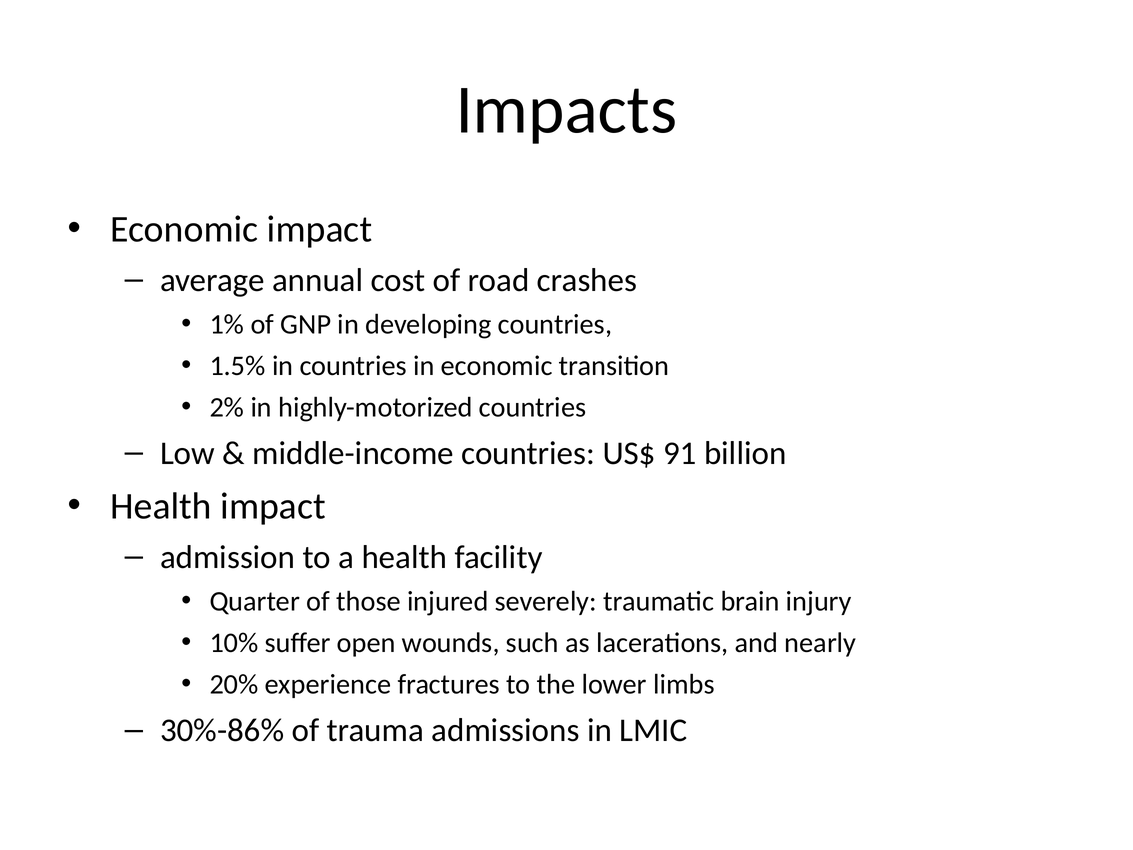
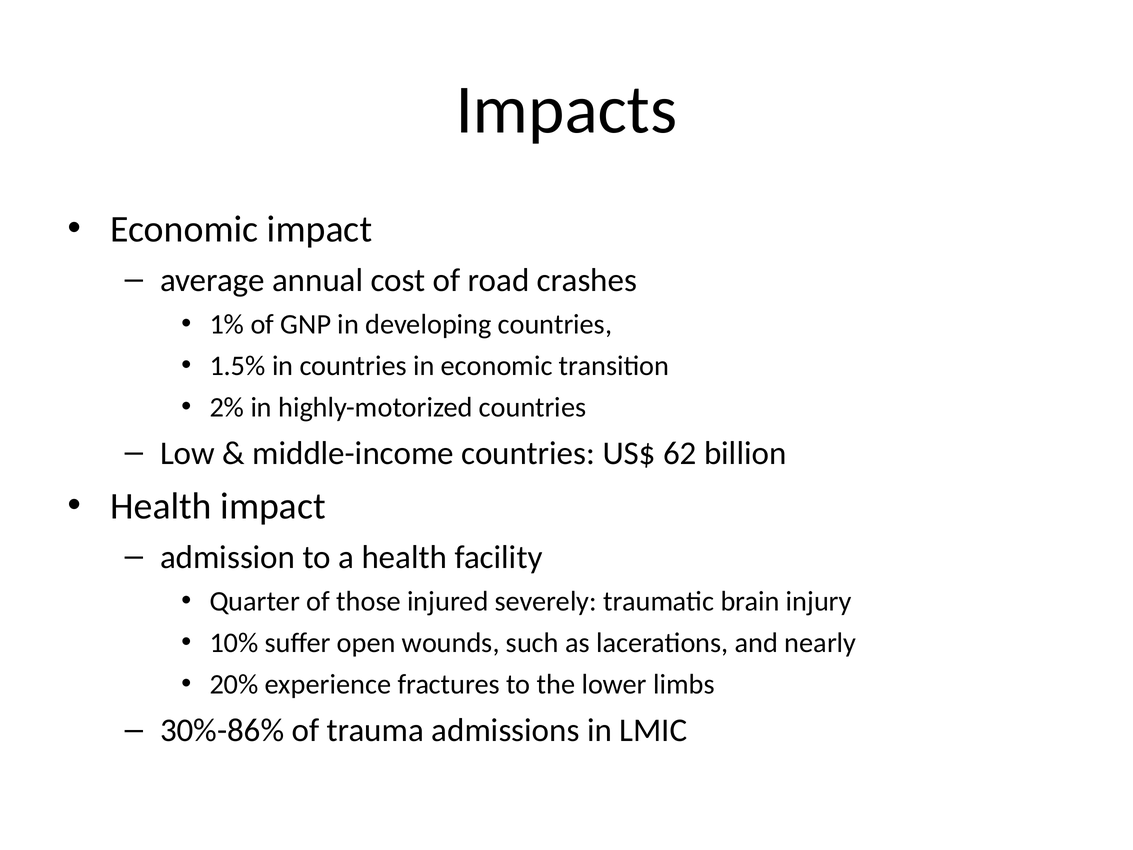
91: 91 -> 62
